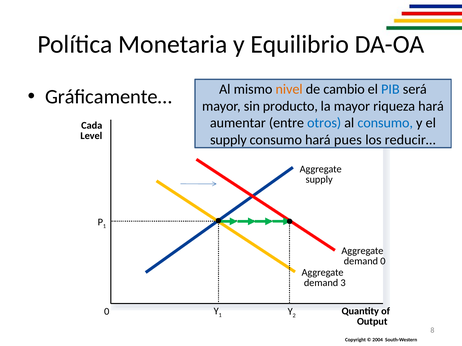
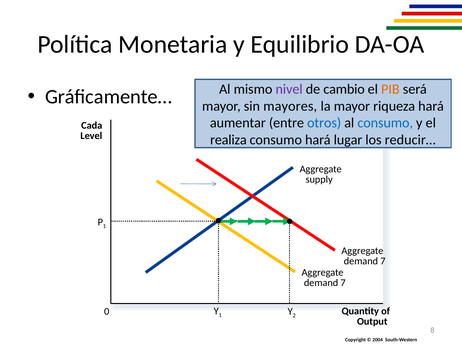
nivel colour: orange -> purple
PIB colour: blue -> orange
producto: producto -> mayores
supply at (228, 140): supply -> realiza
pues: pues -> lugar
0 at (383, 262): 0 -> 7
3 at (343, 283): 3 -> 7
